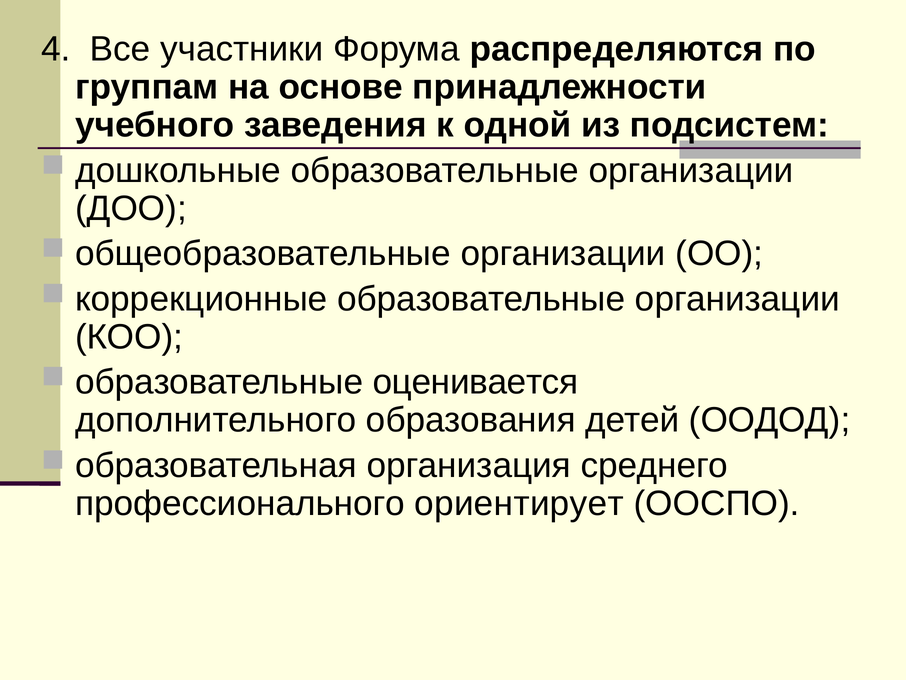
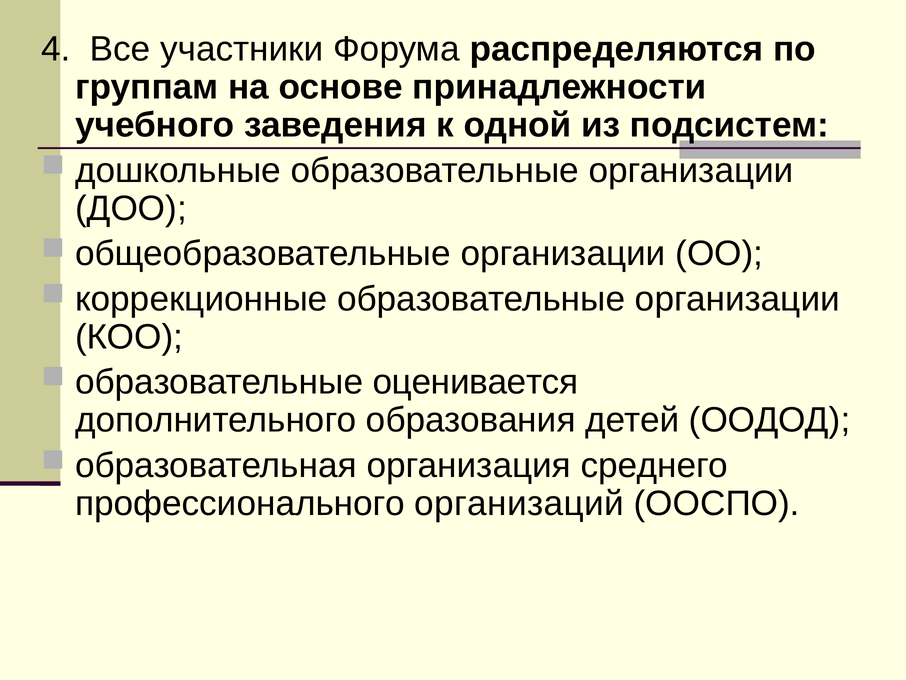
ориентирует: ориентирует -> организаций
